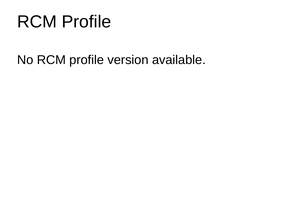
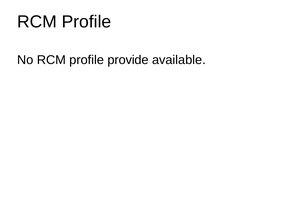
version: version -> provide
